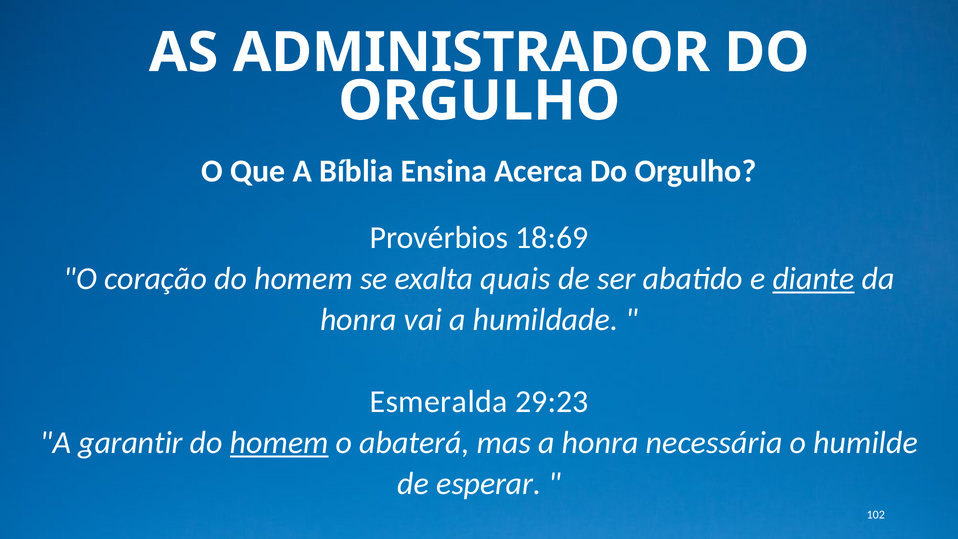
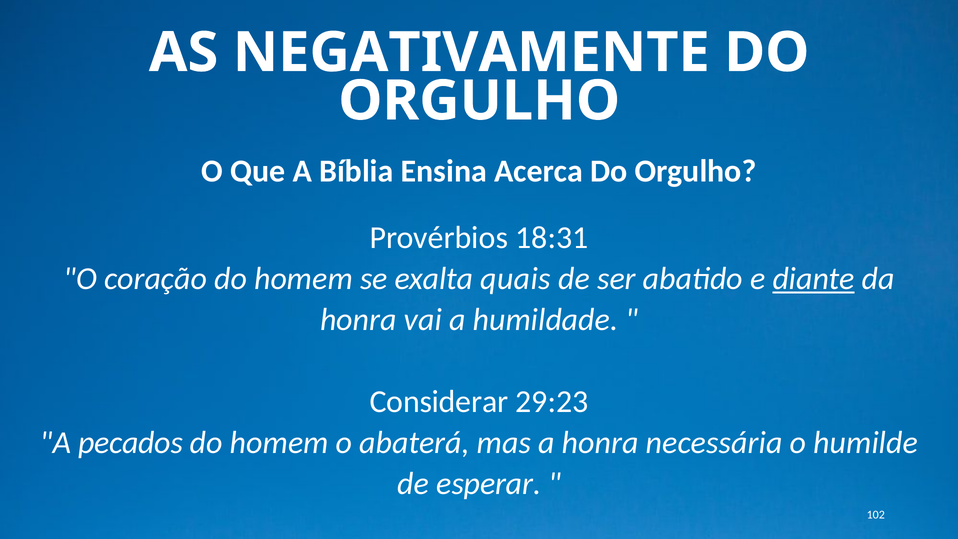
ADMINISTRADOR: ADMINISTRADOR -> NEGATIVAMENTE
18:69: 18:69 -> 18:31
Esmeralda: Esmeralda -> Considerar
garantir: garantir -> pecados
homem at (279, 443) underline: present -> none
